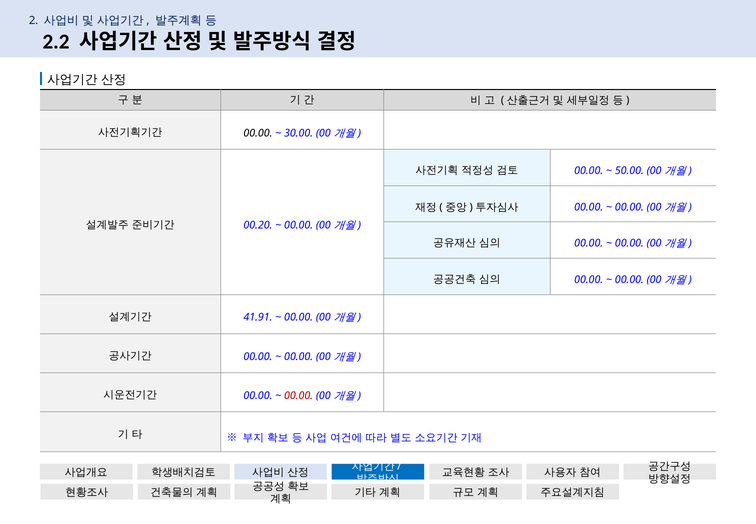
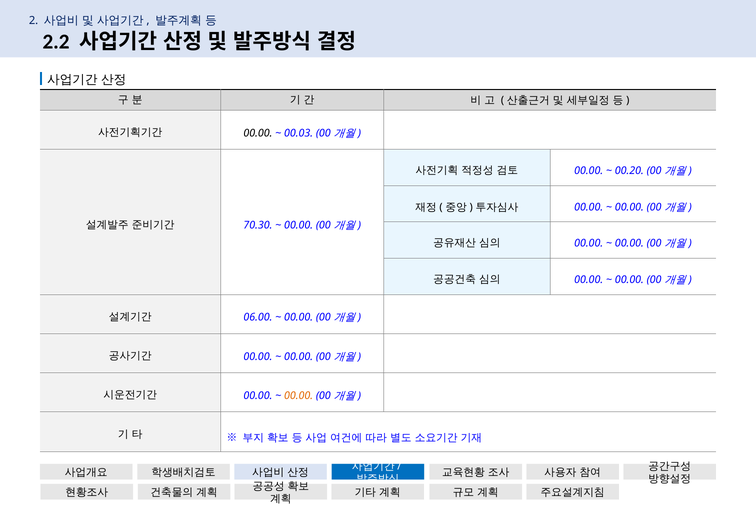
30.00: 30.00 -> 00.03
50.00: 50.00 -> 00.20
00.20: 00.20 -> 70.30
41.91: 41.91 -> 06.00
00.00 at (299, 395) colour: red -> orange
